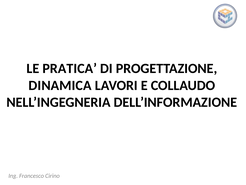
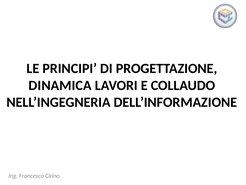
PRATICA: PRATICA -> PRINCIPI
